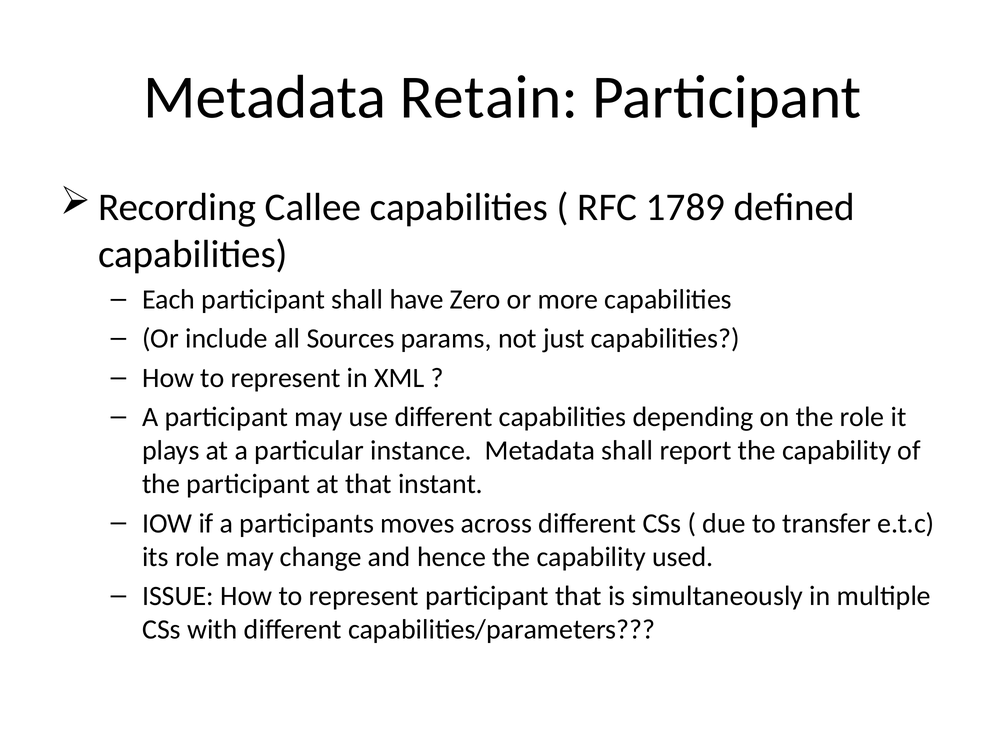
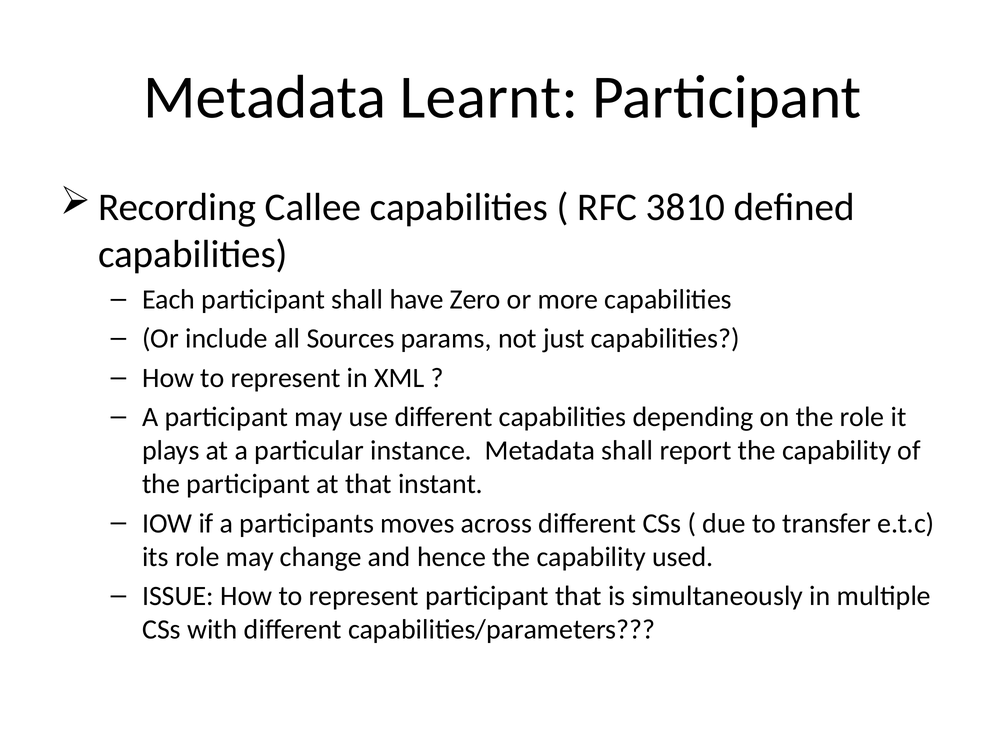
Retain: Retain -> Learnt
1789: 1789 -> 3810
